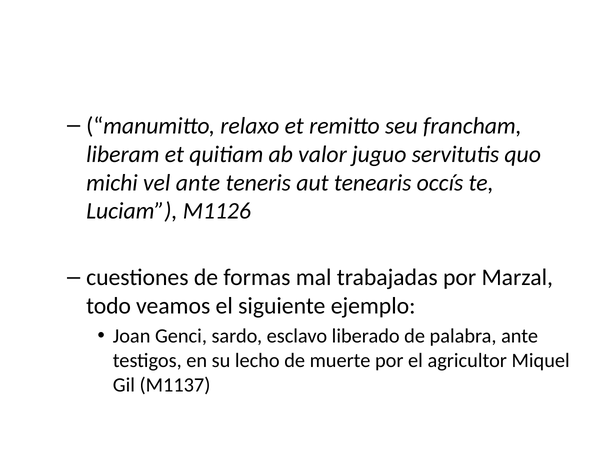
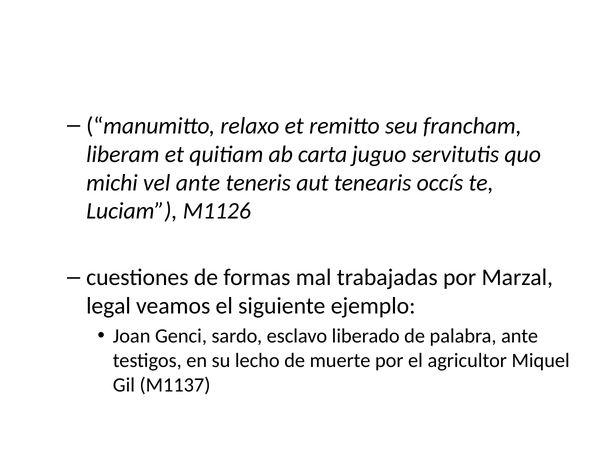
valor: valor -> carta
todo: todo -> legal
